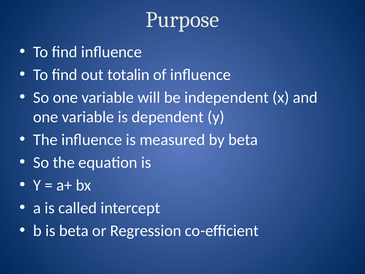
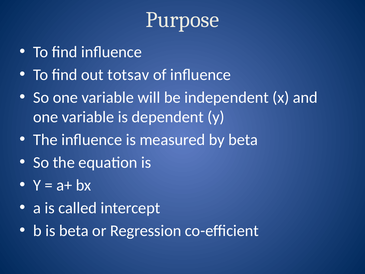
totalin: totalin -> totsav
